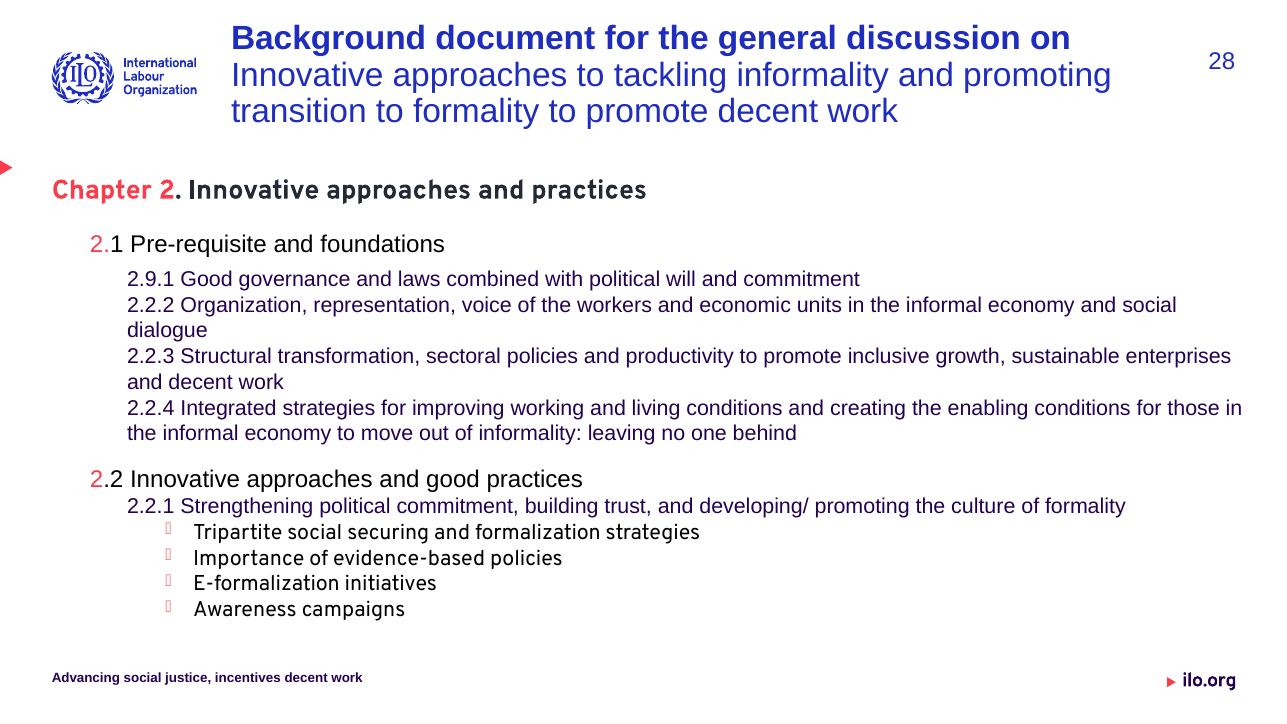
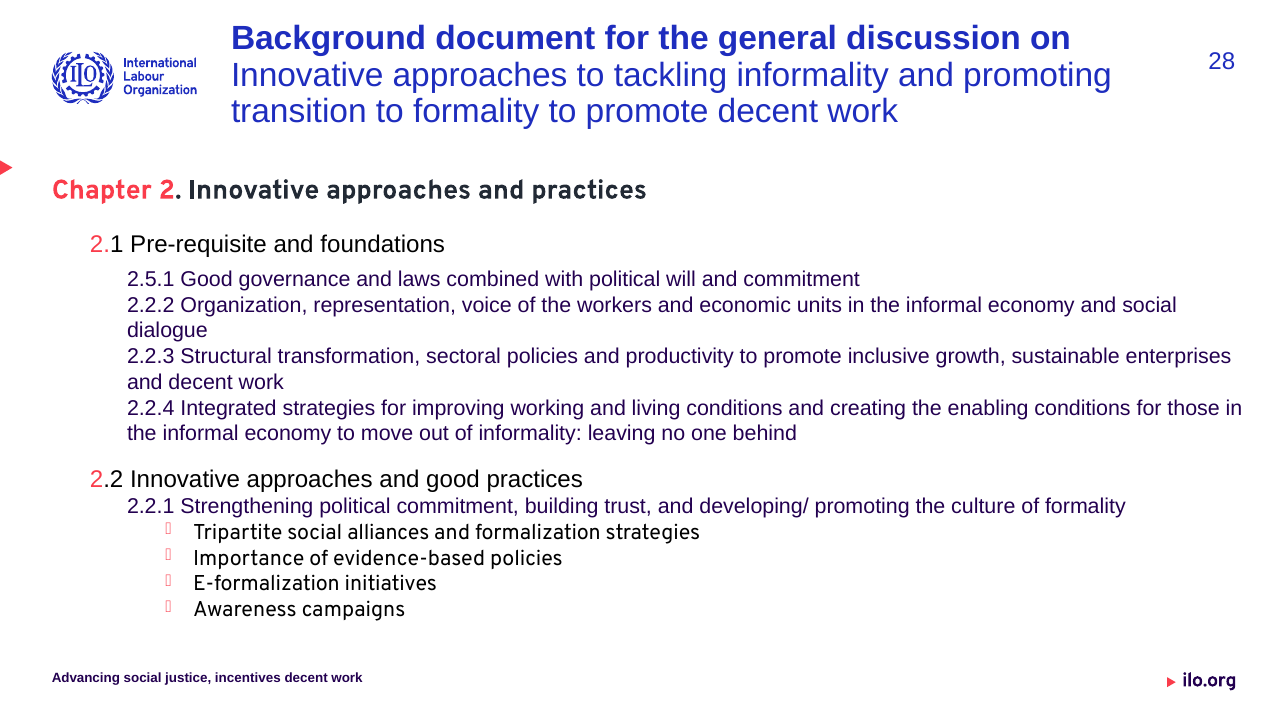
2.9.1: 2.9.1 -> 2.5.1
securing: securing -> alliances
